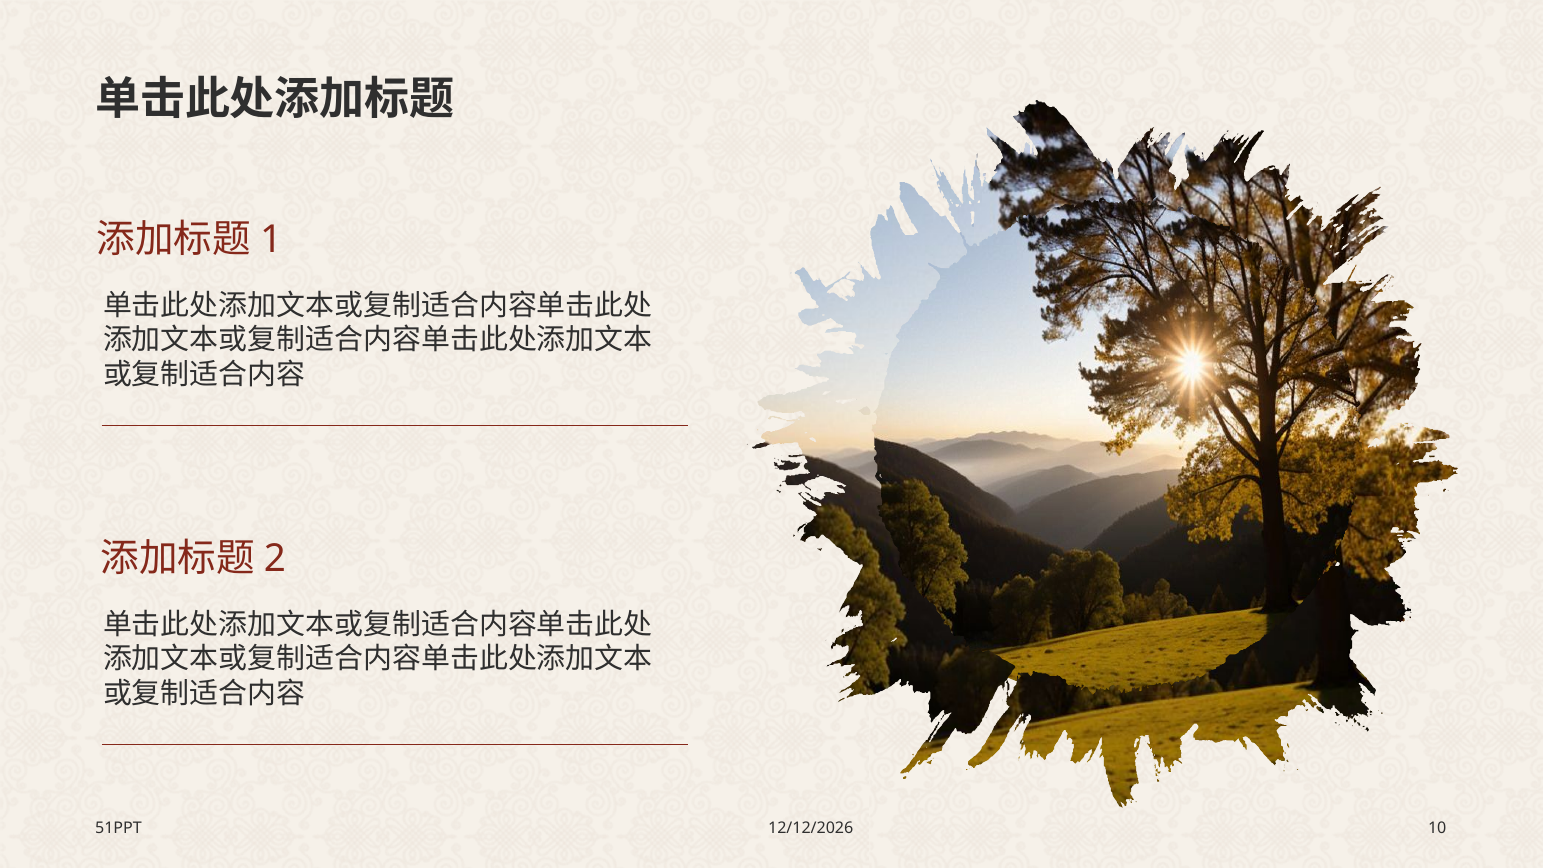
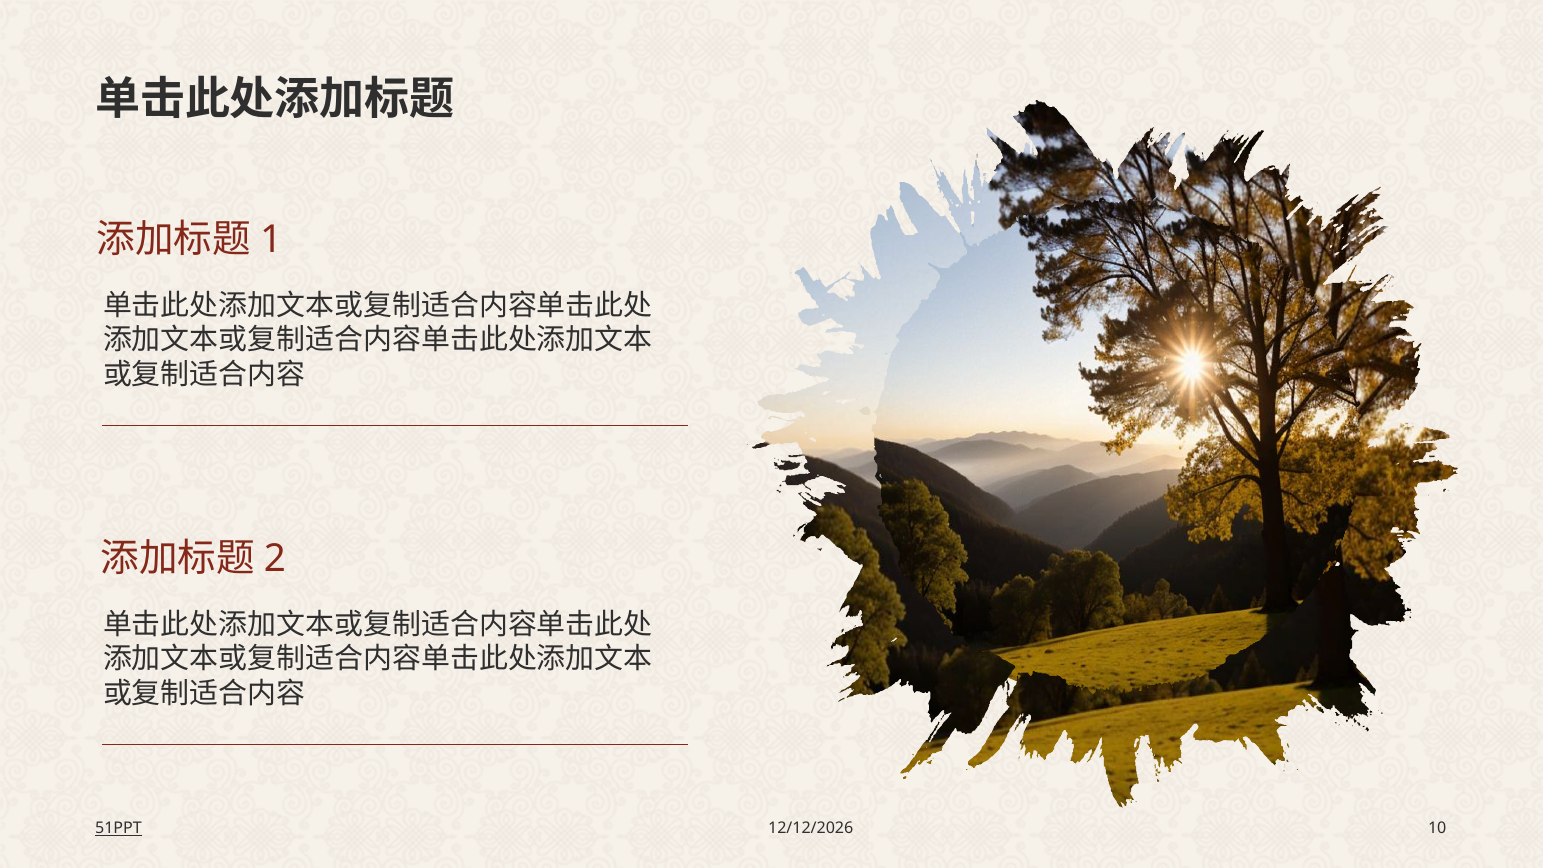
51PPT underline: none -> present
